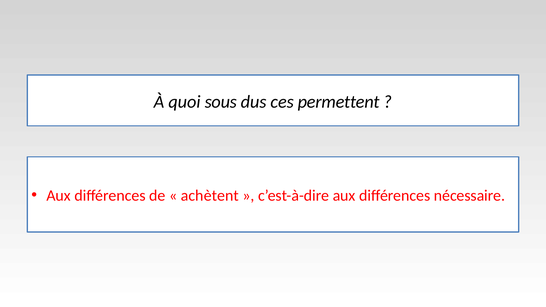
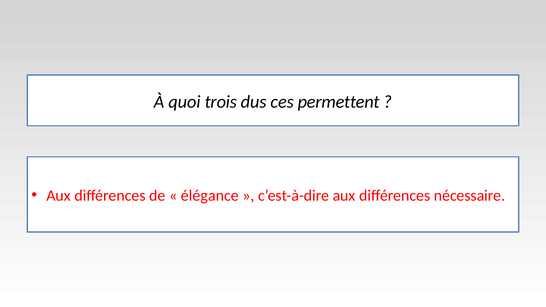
sous: sous -> trois
achètent: achètent -> élégance
